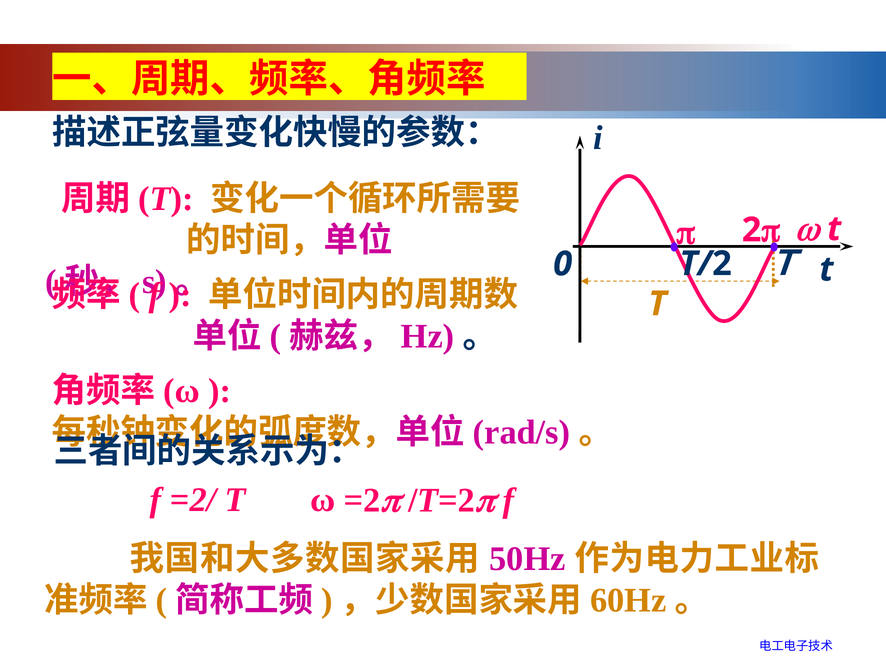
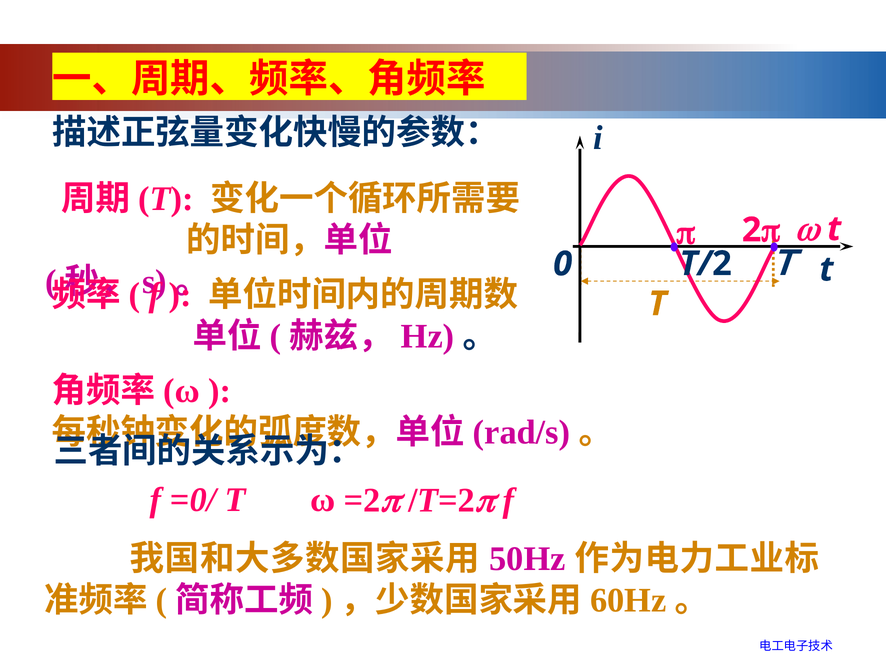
=2/: =2/ -> =0/
